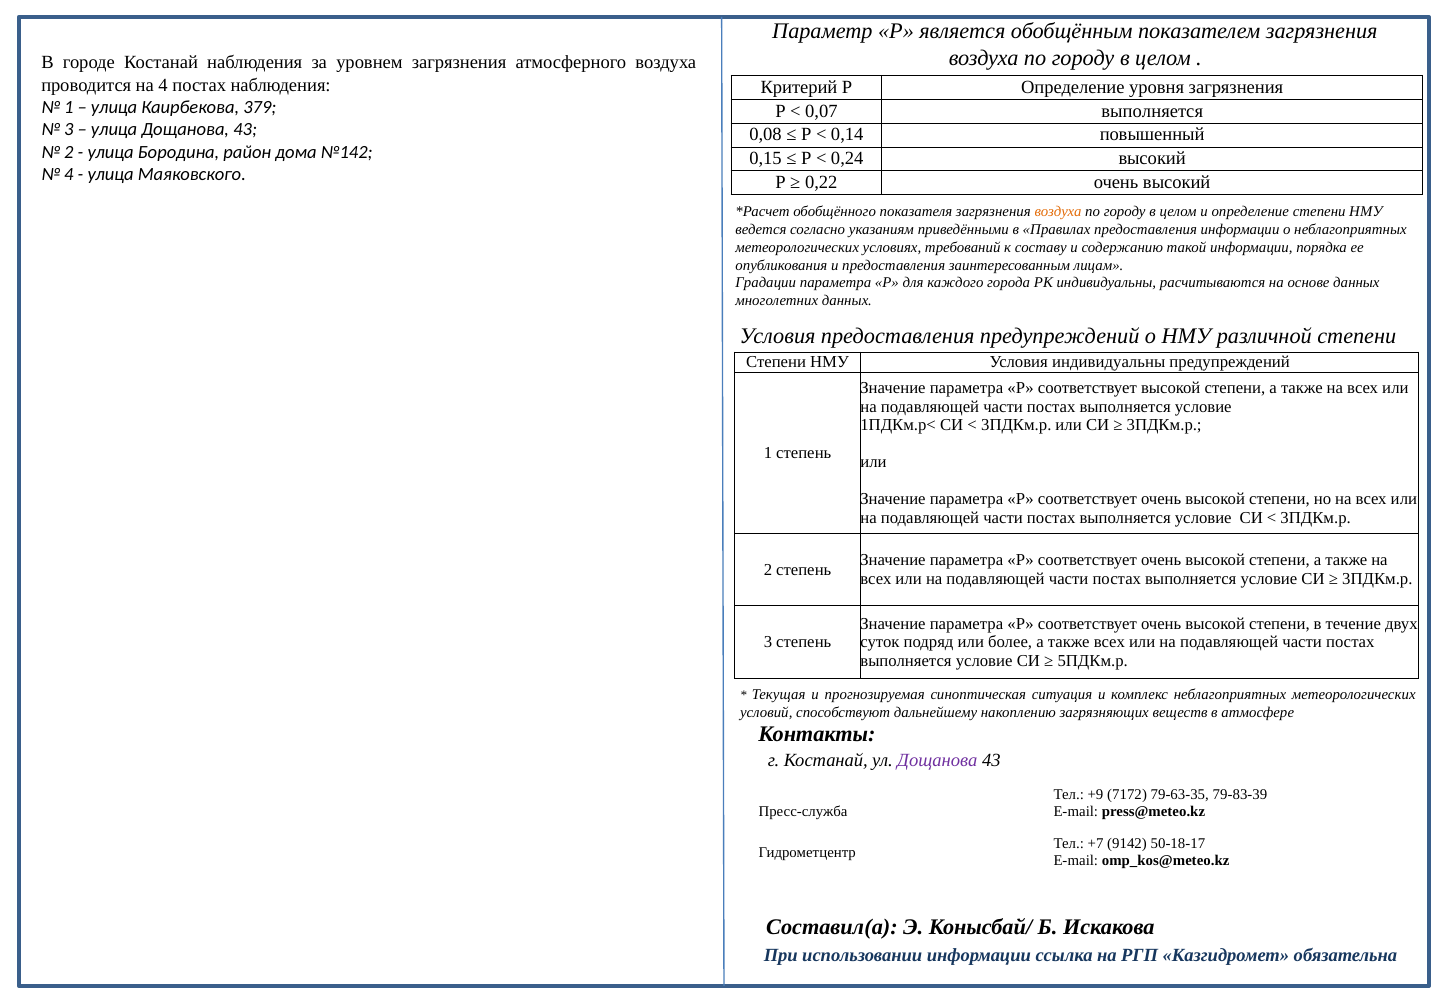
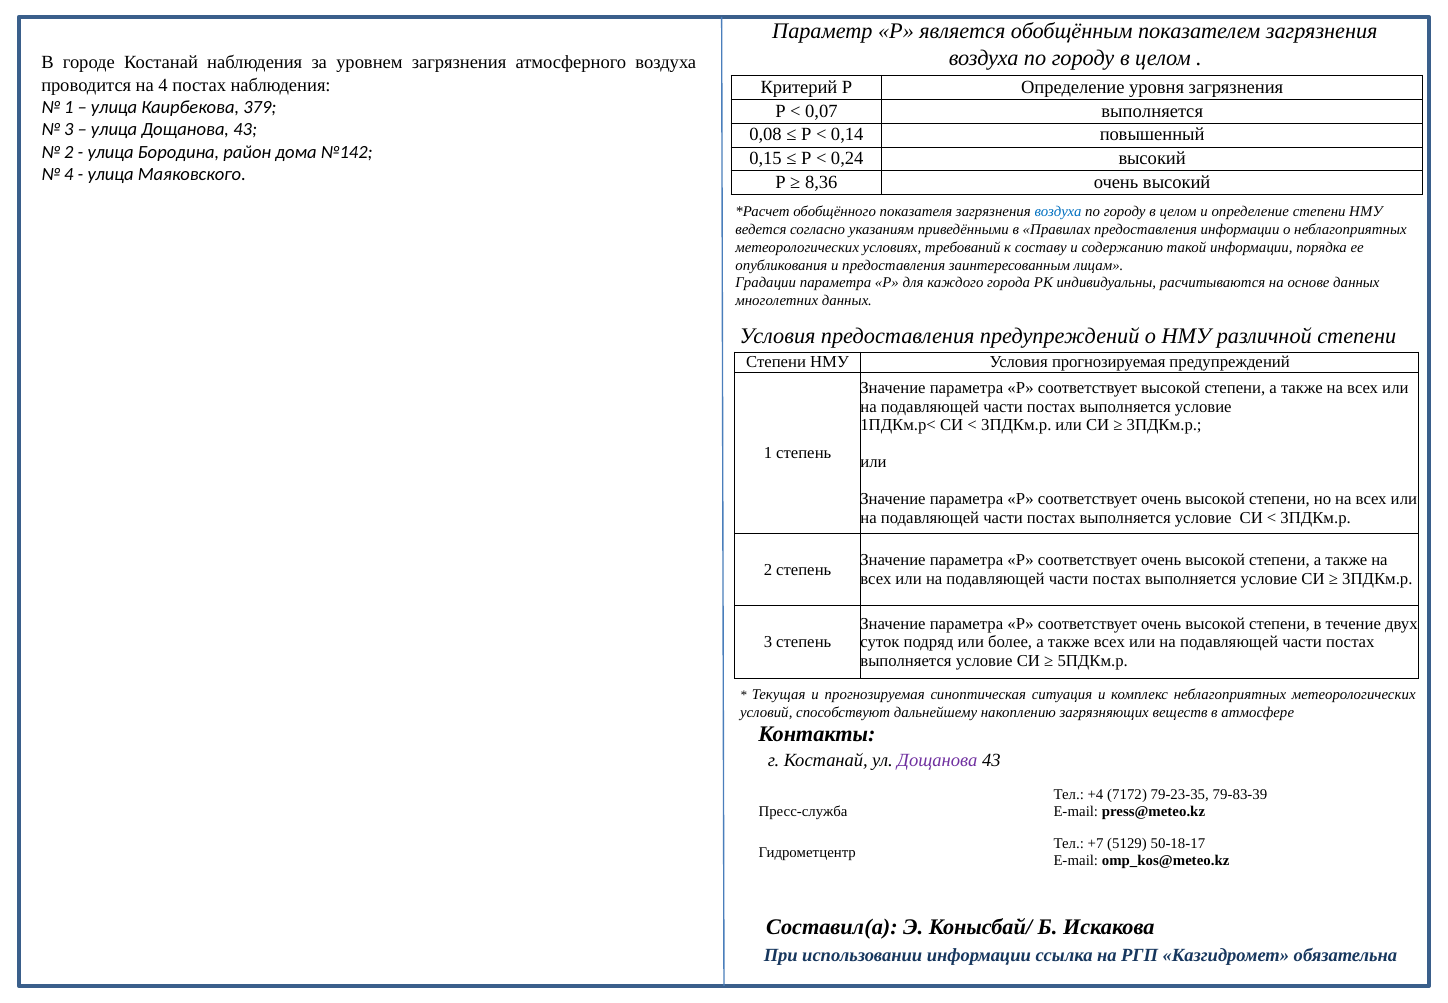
0,22: 0,22 -> 8,36
воздуха at (1058, 212) colour: orange -> blue
Условия индивидуальны: индивидуальны -> прогнозируемая
+9: +9 -> +4
79-63-35: 79-63-35 -> 79-23-35
9142: 9142 -> 5129
